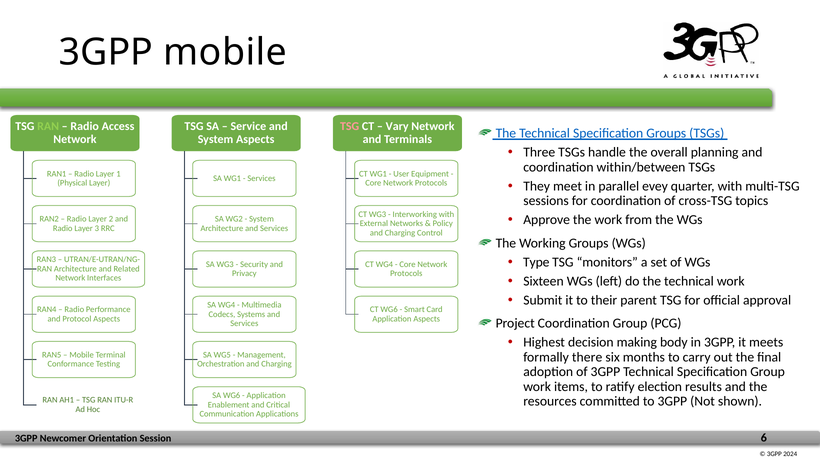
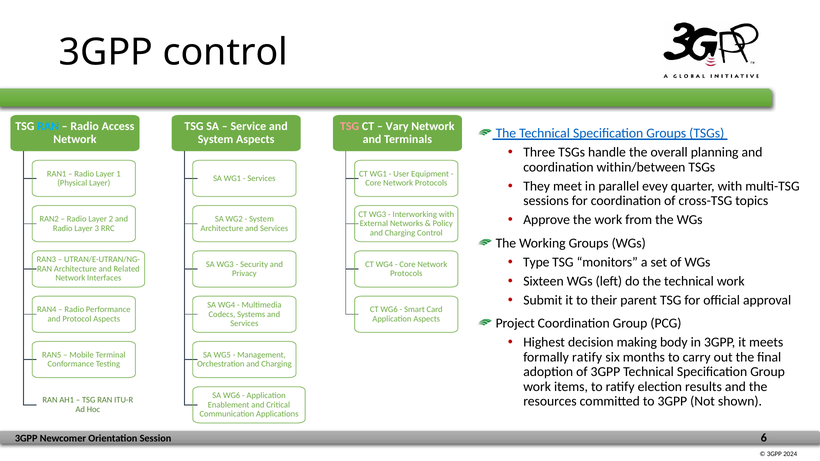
3GPP mobile: mobile -> control
RAN at (48, 127) colour: light green -> light blue
formally there: there -> ratify
